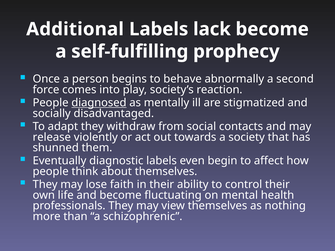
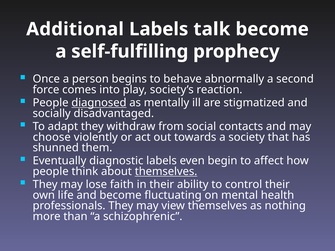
lack: lack -> talk
release: release -> choose
themselves at (166, 172) underline: none -> present
